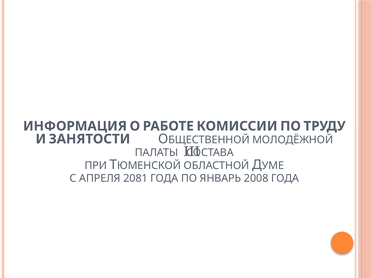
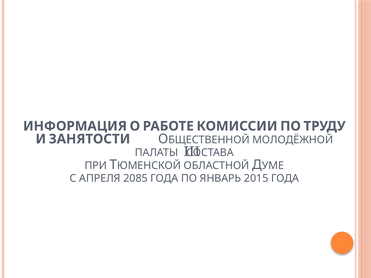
2081: 2081 -> 2085
2008: 2008 -> 2015
